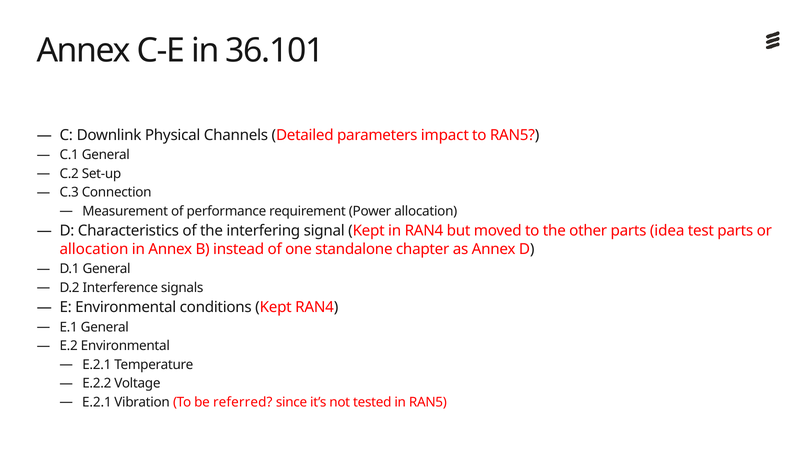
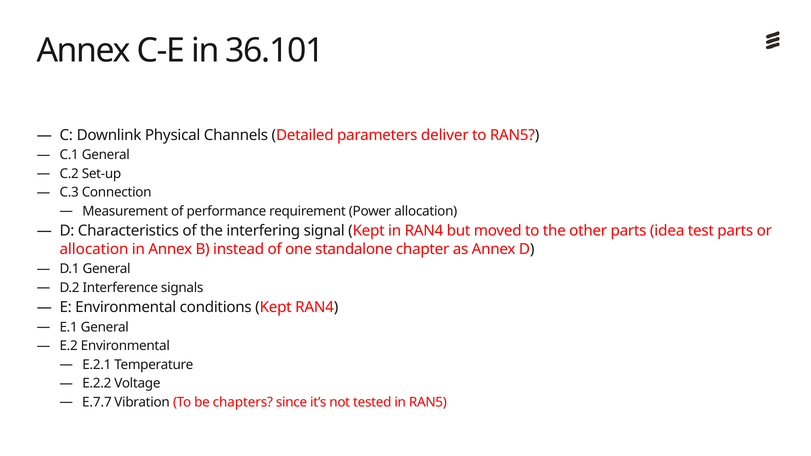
impact: impact -> deliver
E.2.1 at (97, 402): E.2.1 -> E.7.7
referred: referred -> chapters
